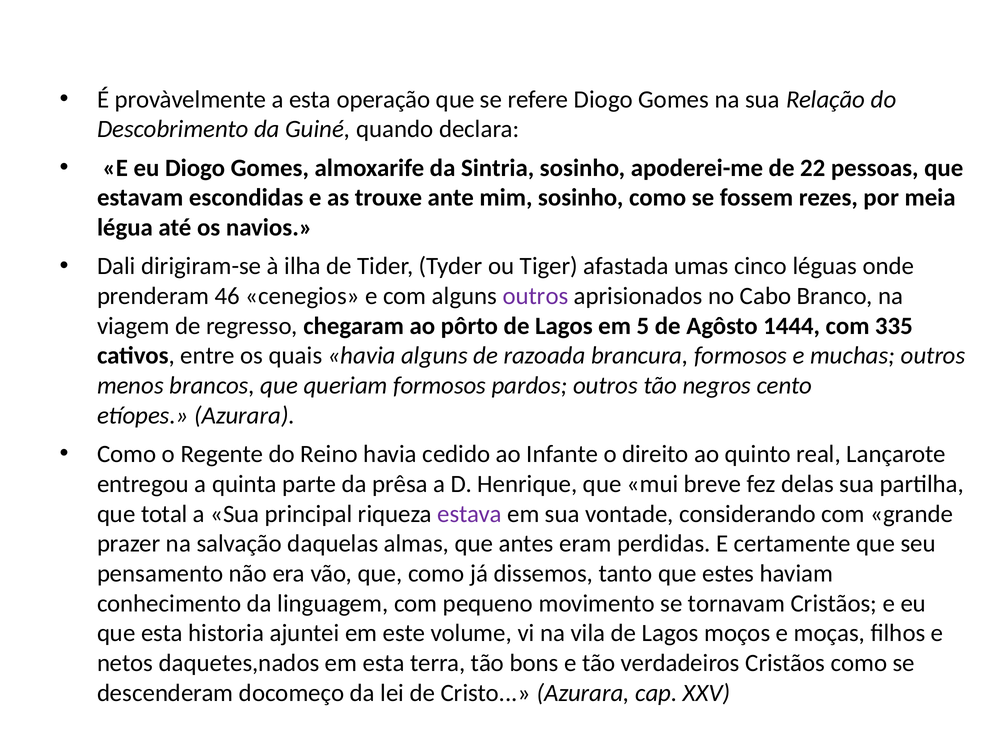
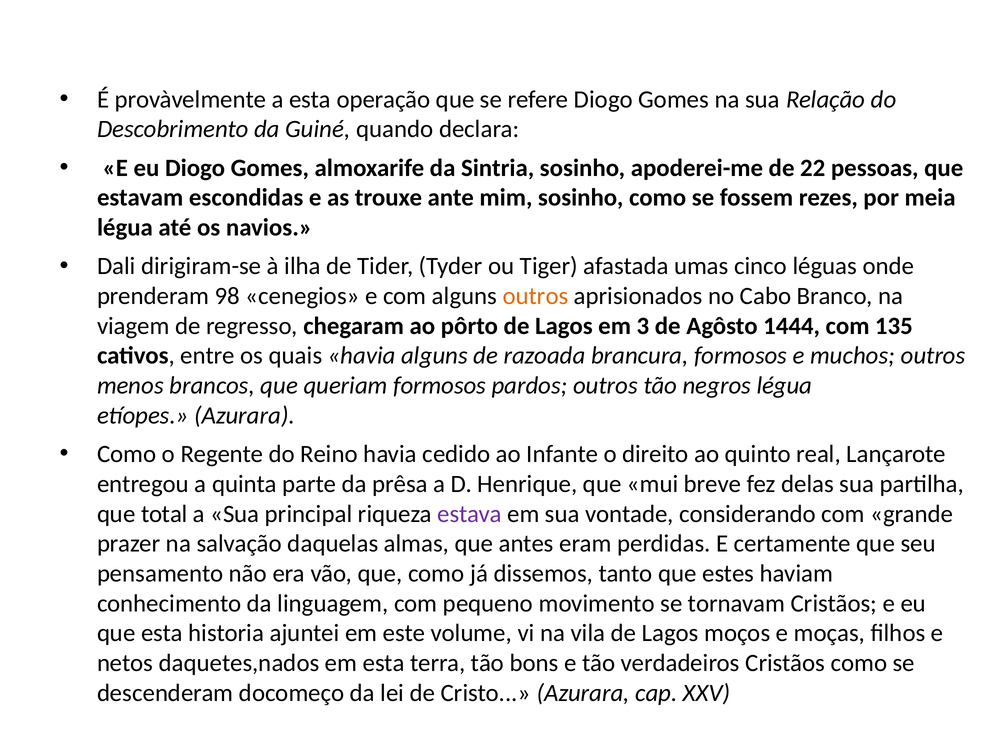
46: 46 -> 98
outros at (535, 296) colour: purple -> orange
5: 5 -> 3
335: 335 -> 135
muchas: muchas -> muchos
negros cento: cento -> légua
